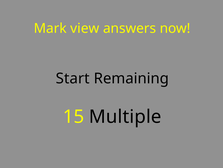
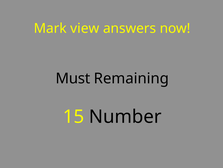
Start: Start -> Must
Multiple: Multiple -> Number
